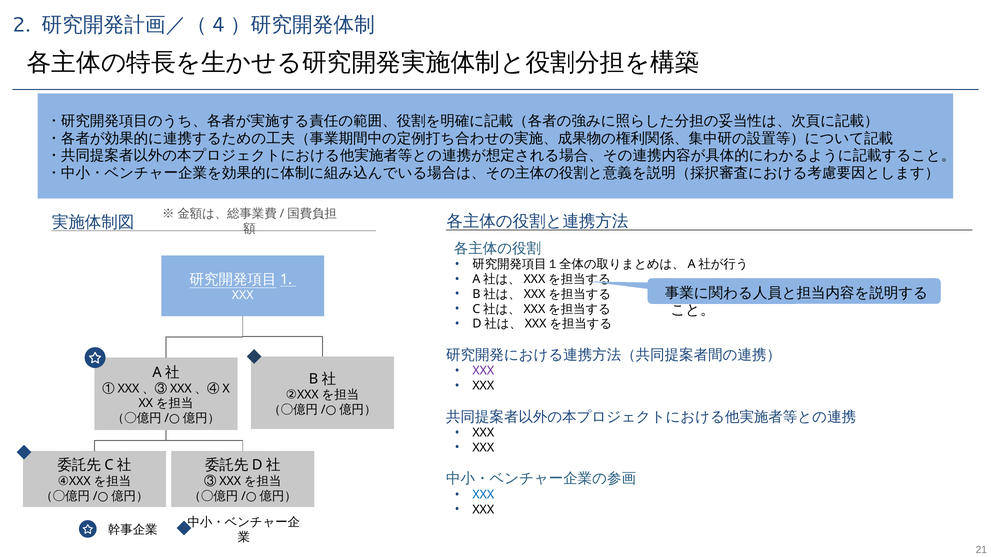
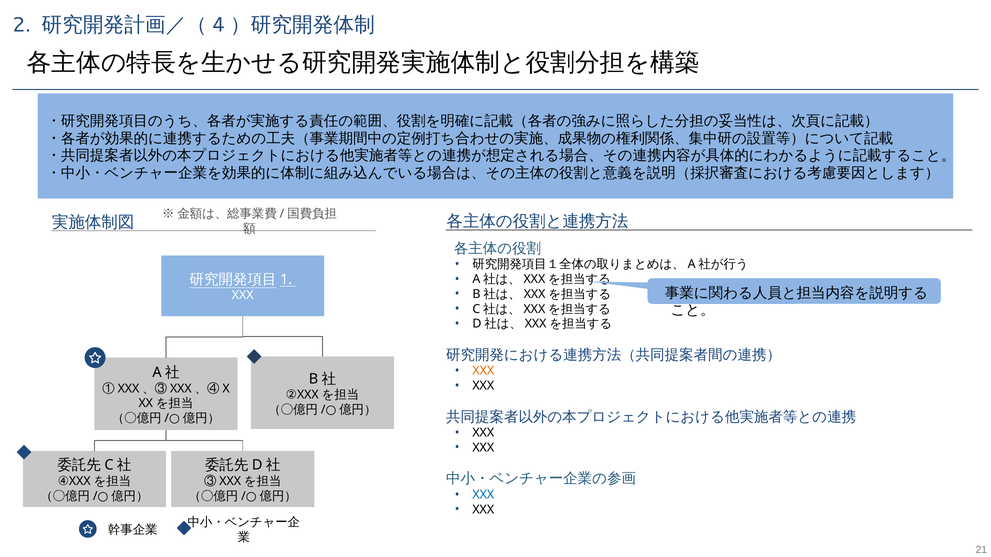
XXX at (483, 371) colour: purple -> orange
